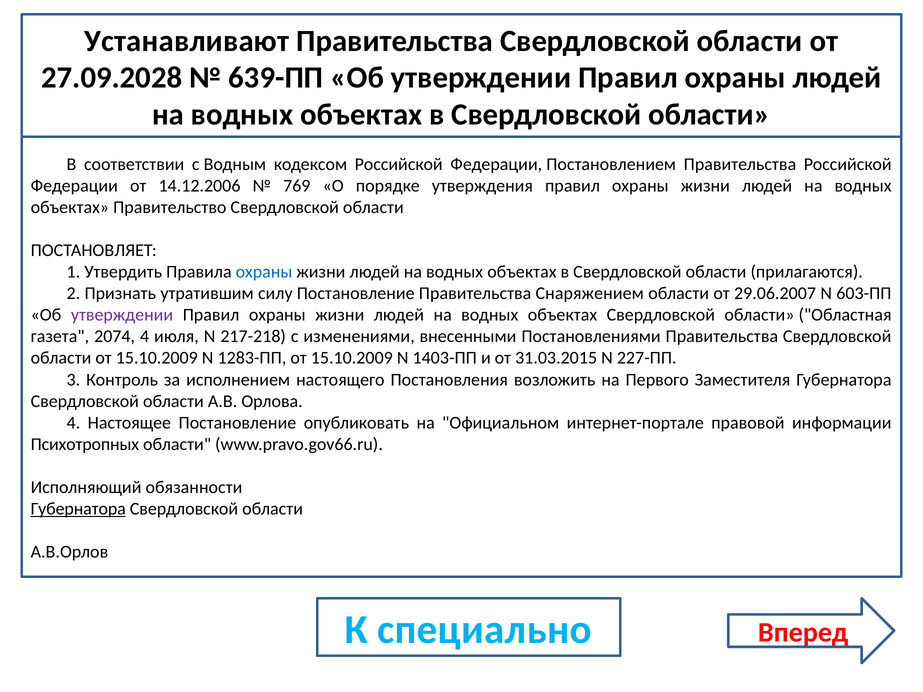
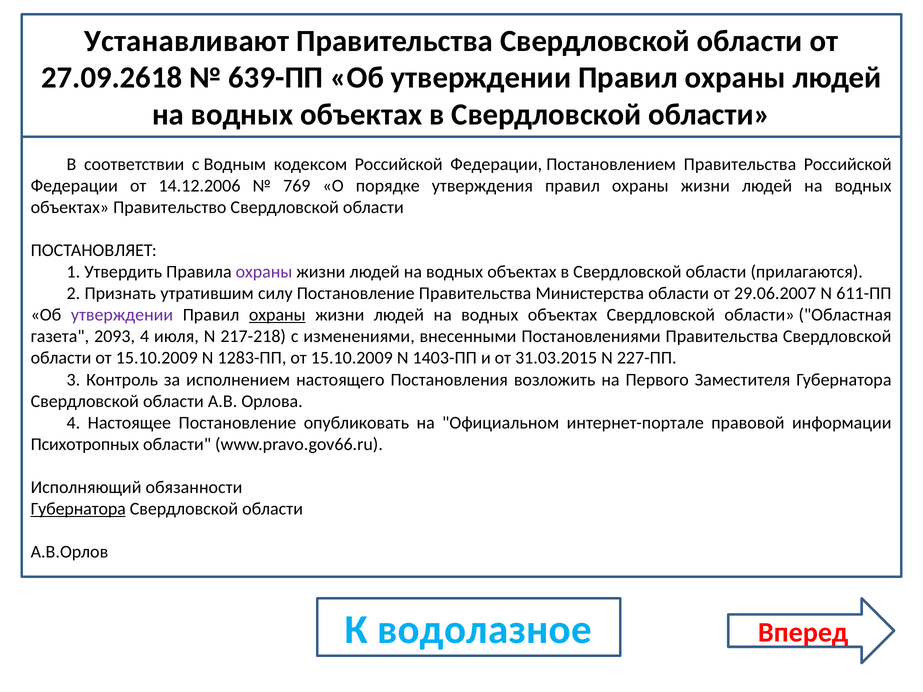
27.09.2028: 27.09.2028 -> 27.09.2618
охраны at (264, 272) colour: blue -> purple
Снаряжением: Снаряжением -> Министерства
603-ПП: 603-ПП -> 611-ПП
охраны at (277, 315) underline: none -> present
2074: 2074 -> 2093
специально: специально -> водолазное
